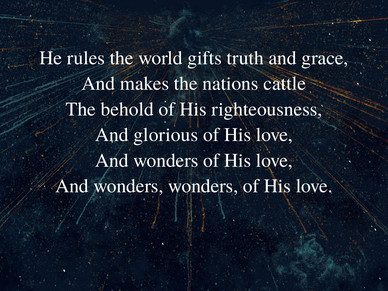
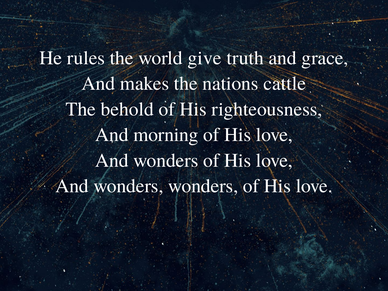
gifts: gifts -> give
glorious: glorious -> morning
